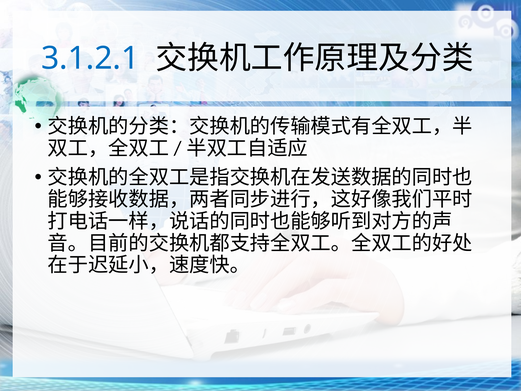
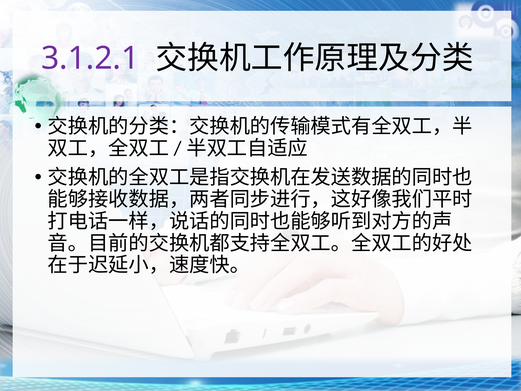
3.1.2.1 colour: blue -> purple
